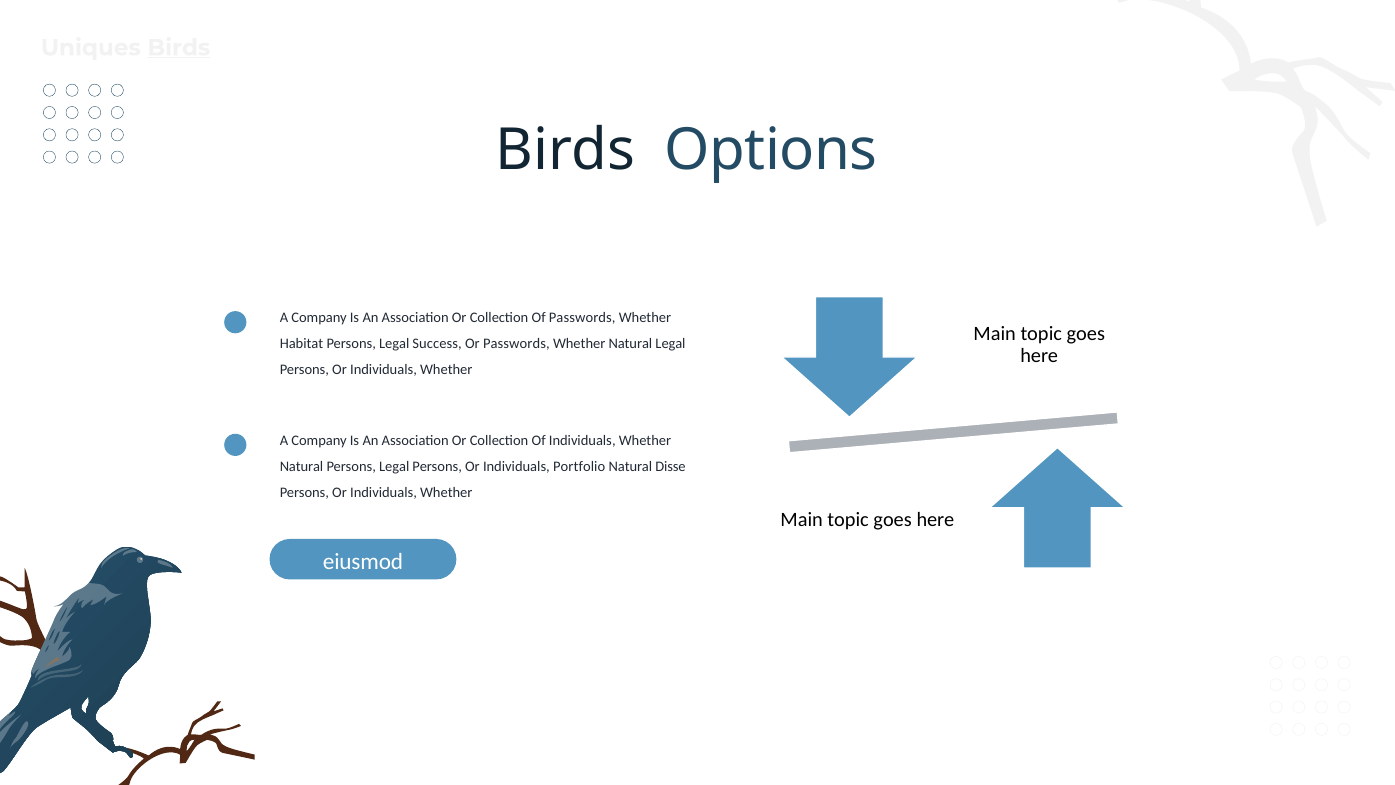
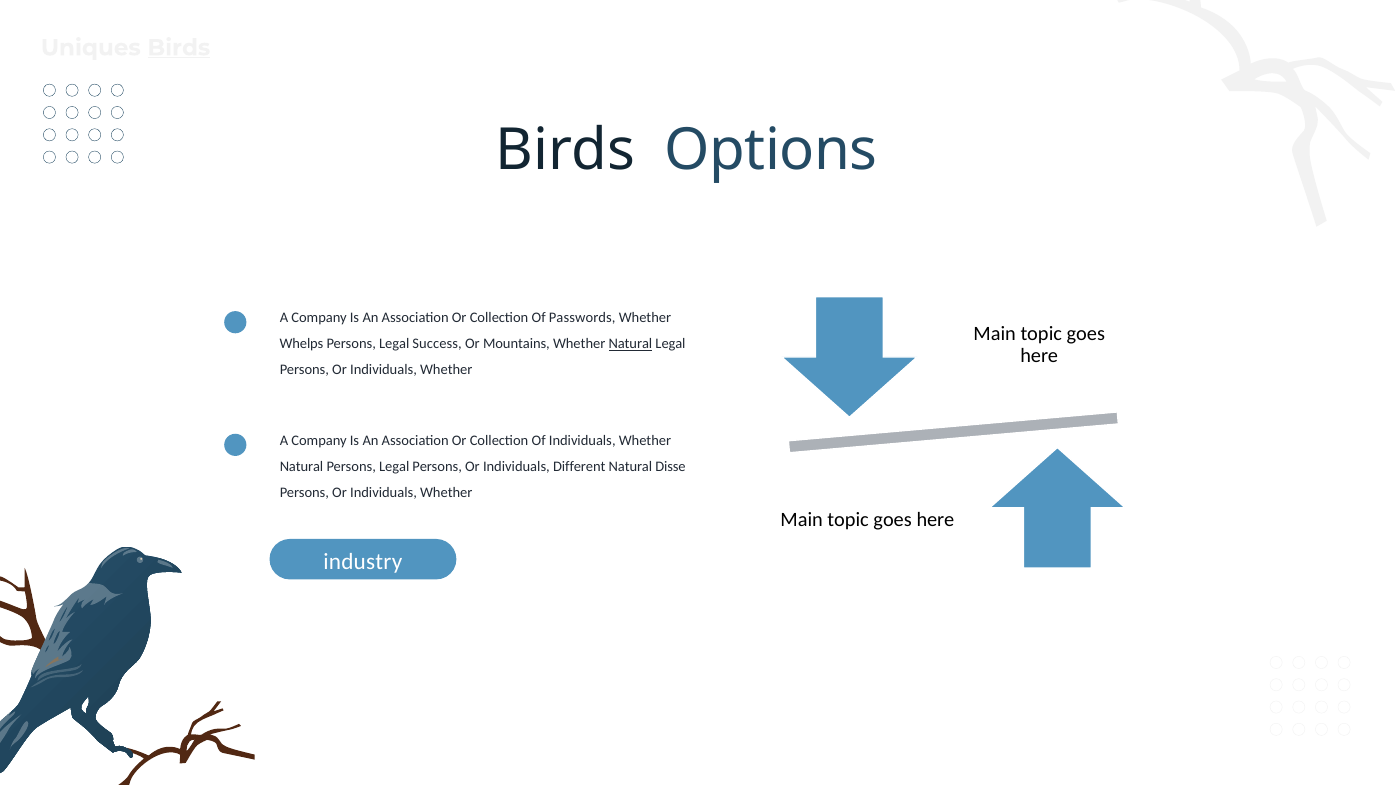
Habitat: Habitat -> Whelps
Or Passwords: Passwords -> Mountains
Natural at (630, 344) underline: none -> present
Portfolio: Portfolio -> Different
eiusmod: eiusmod -> industry
